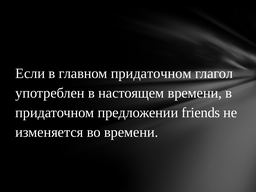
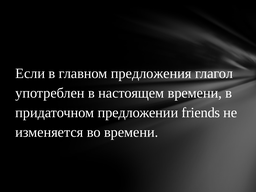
главном придаточном: придаточном -> предложения
